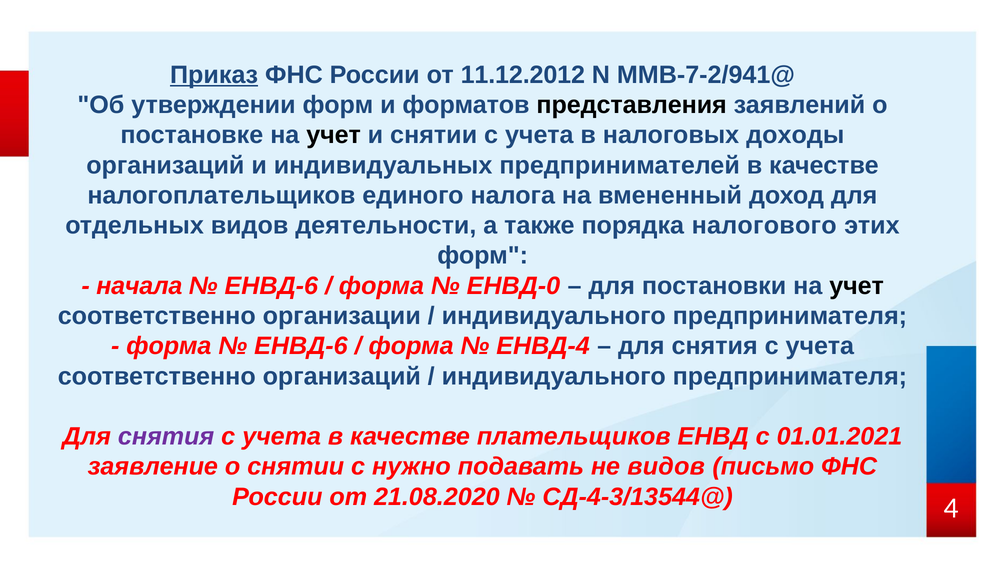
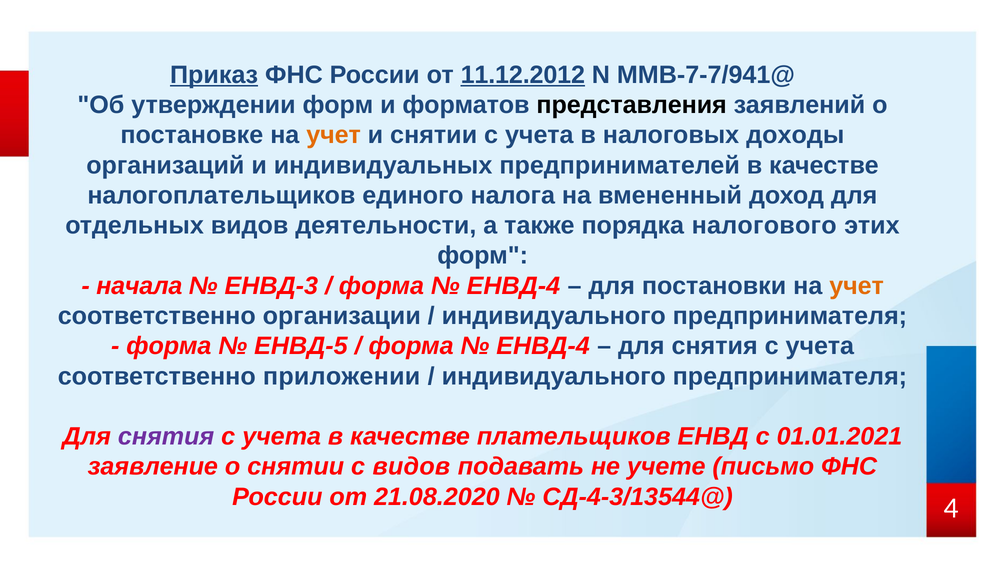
11.12.2012 underline: none -> present
ММВ-7-2/941@: ММВ-7-2/941@ -> ММВ-7-7/941@
учет at (334, 135) colour: black -> orange
ЕНВД-6 at (271, 286): ЕНВД-6 -> ЕНВД-3
ЕНВД-0 at (513, 286): ЕНВД-0 -> ЕНВД-4
учет at (857, 286) colour: black -> orange
ЕНВД-6 at (301, 346): ЕНВД-6 -> ЕНВД-5
соответственно организаций: организаций -> приложении
с нужно: нужно -> видов
не видов: видов -> учете
